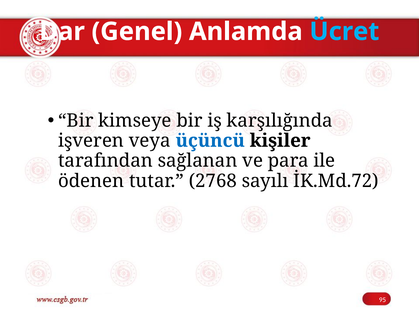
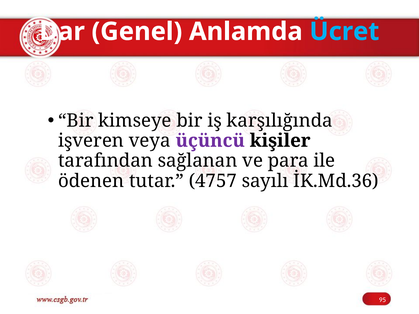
üçüncü colour: blue -> purple
2768: 2768 -> 4757
İK.Md.72: İK.Md.72 -> İK.Md.36
